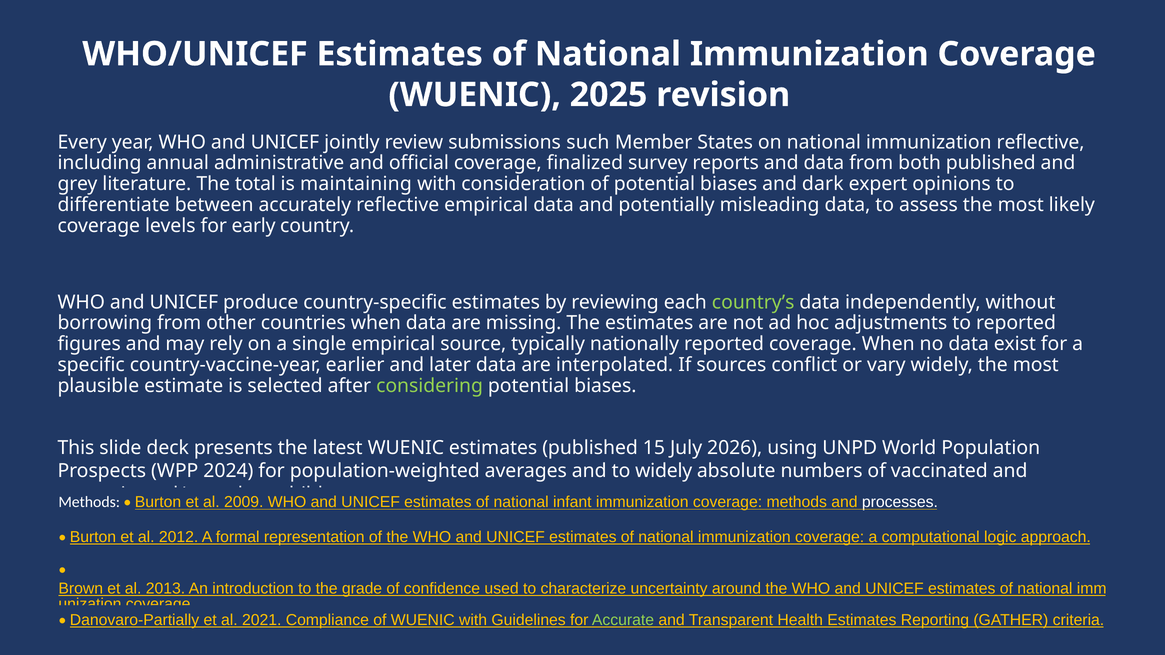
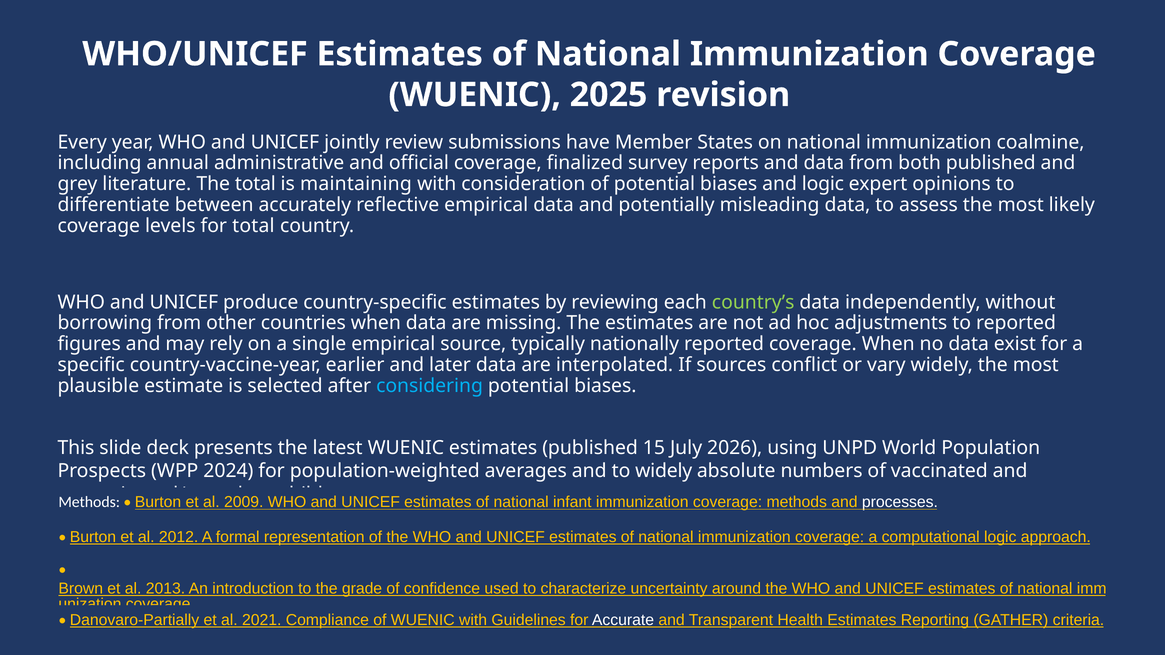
such: such -> have
immunization reflective: reflective -> coalmine
and dark: dark -> logic
for early: early -> total
considering colour: light green -> light blue
Accurate colour: light green -> white
